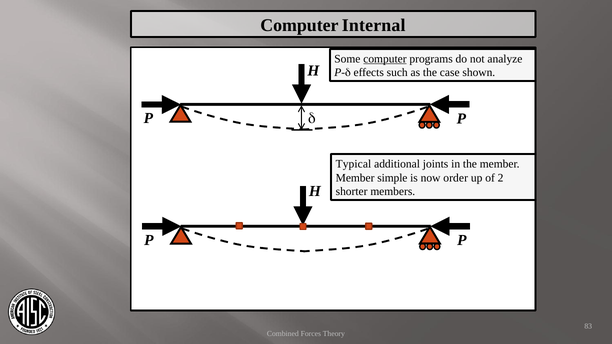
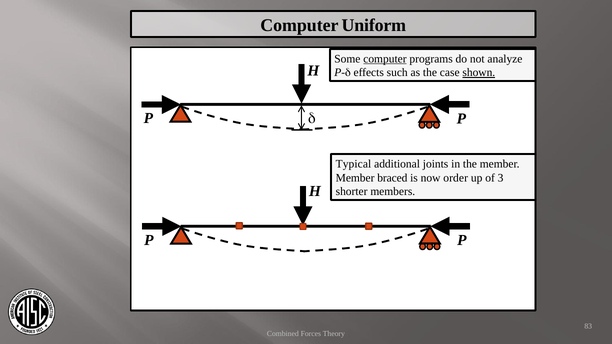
Internal: Internal -> Uniform
shown underline: none -> present
simple: simple -> braced
2: 2 -> 3
